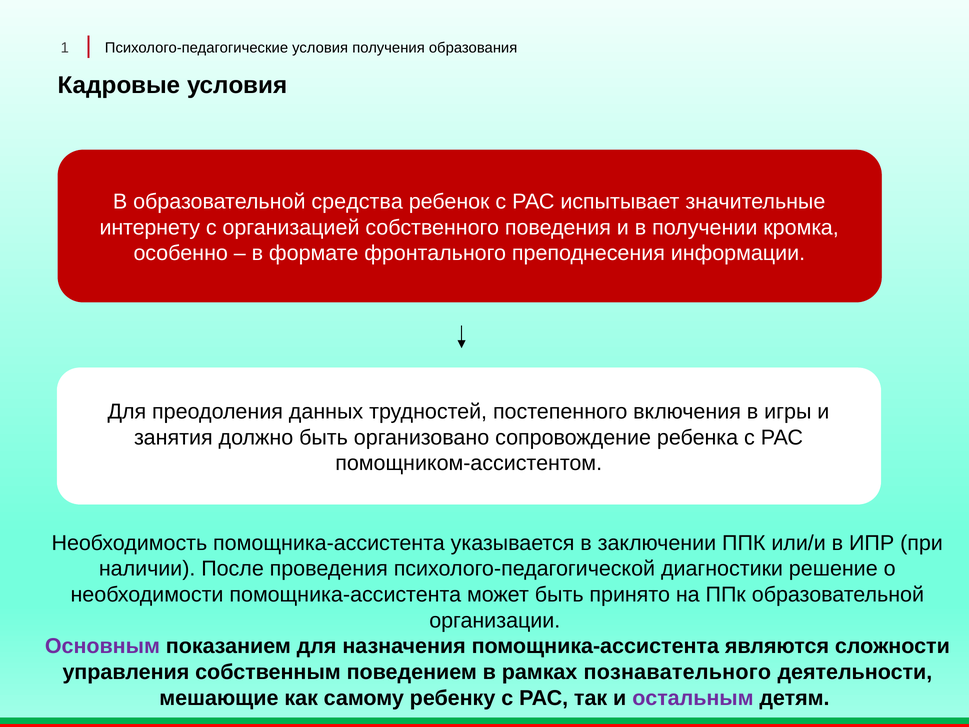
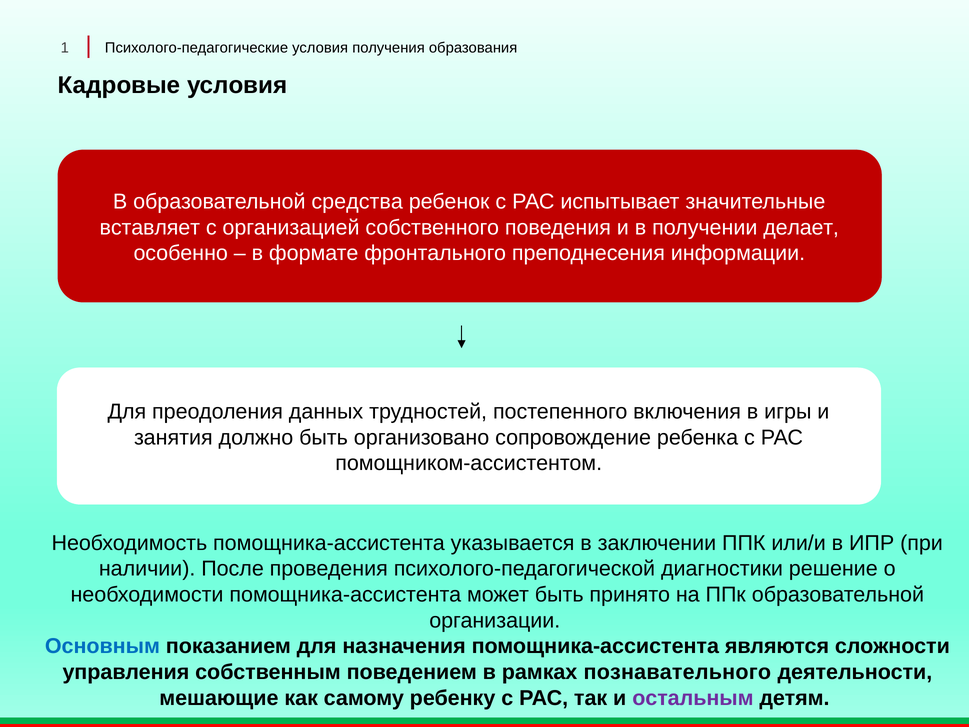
интернету: интернету -> вставляет
кромка: кромка -> делает
Основным colour: purple -> blue
